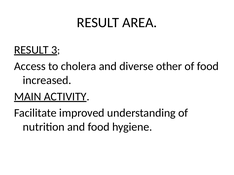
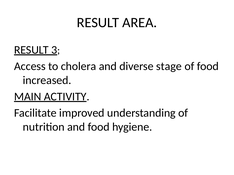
other: other -> stage
